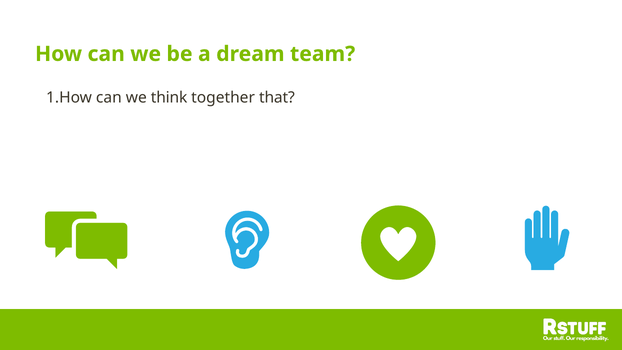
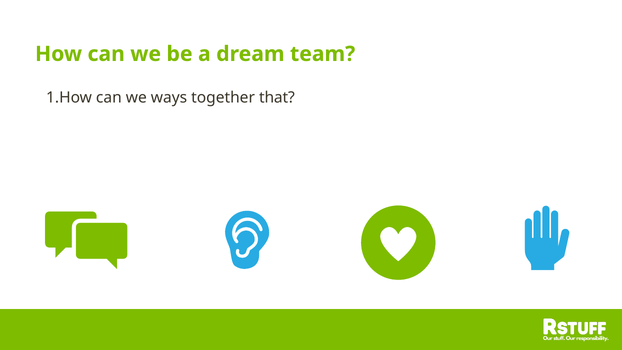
think: think -> ways
